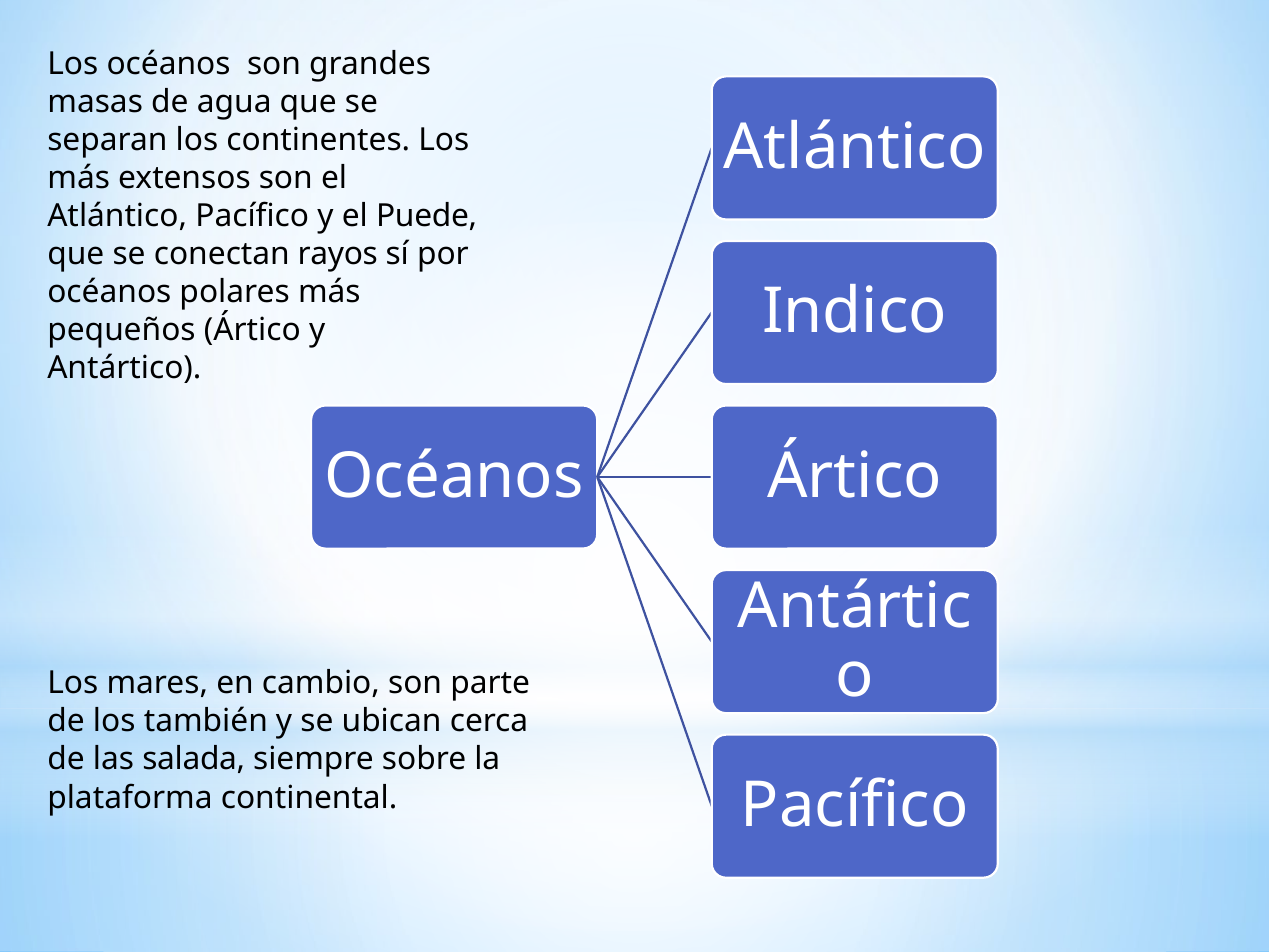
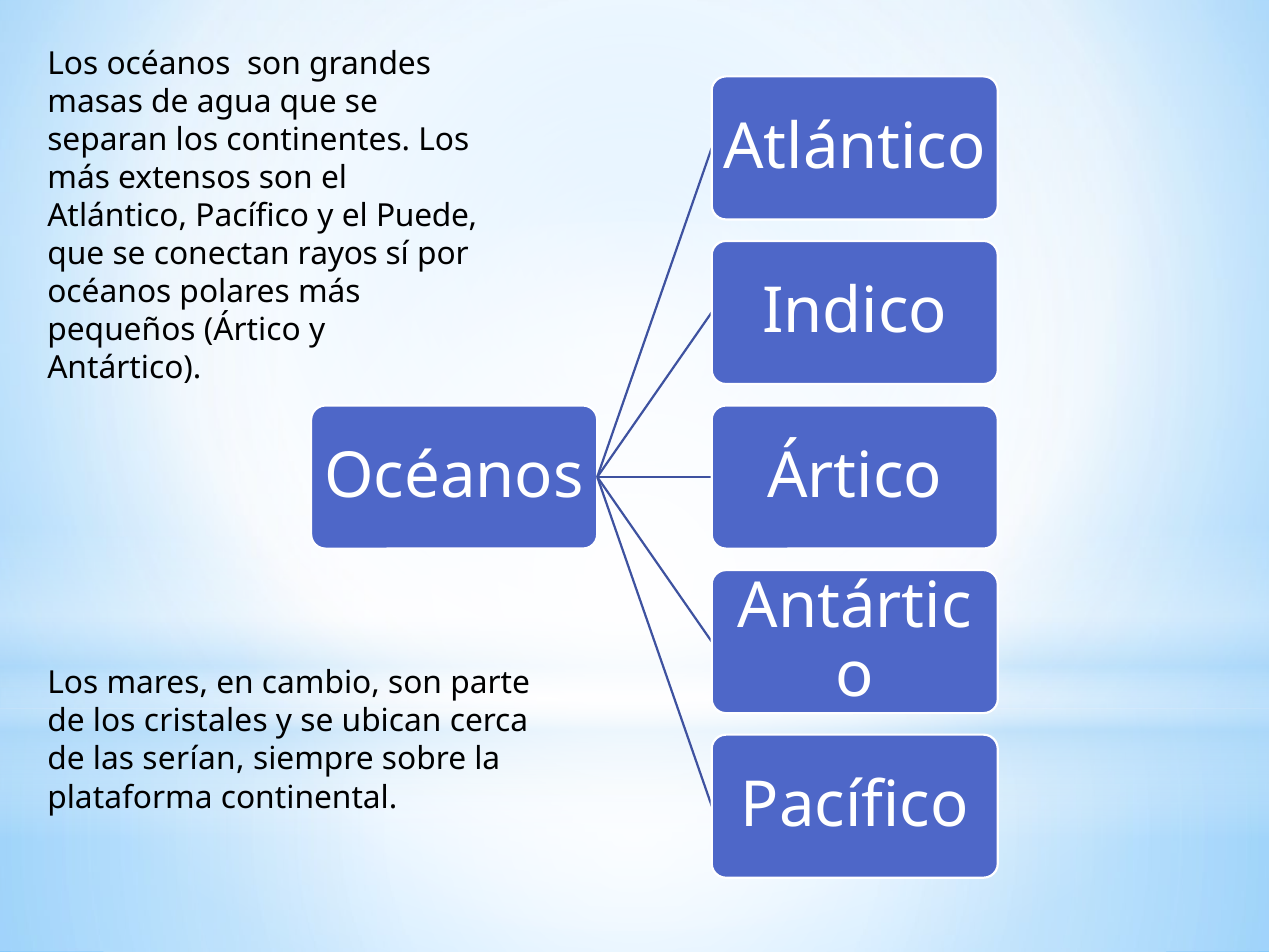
también: también -> cristales
salada: salada -> serían
